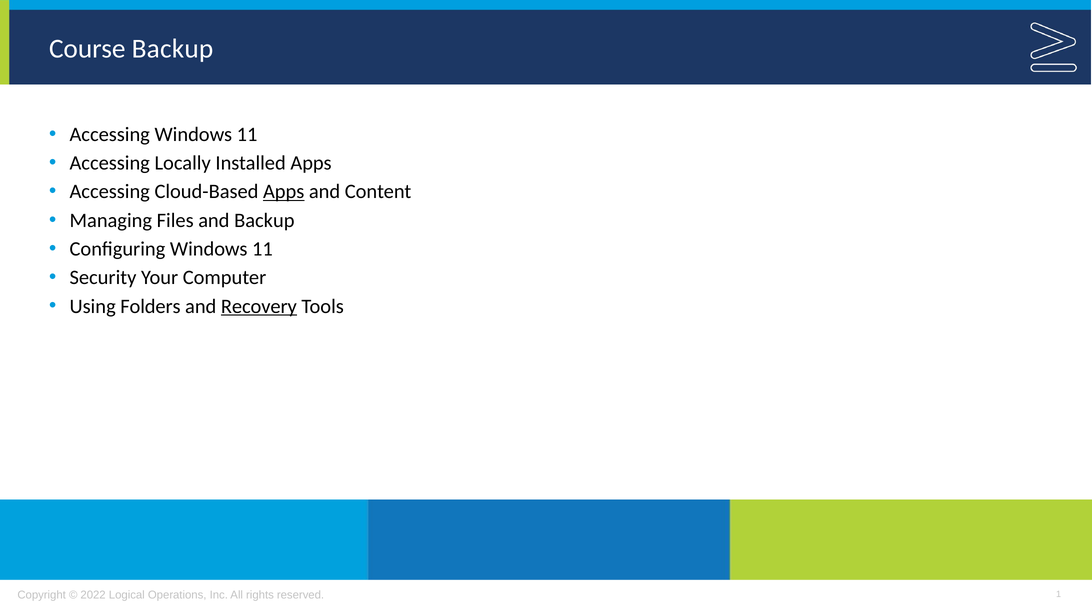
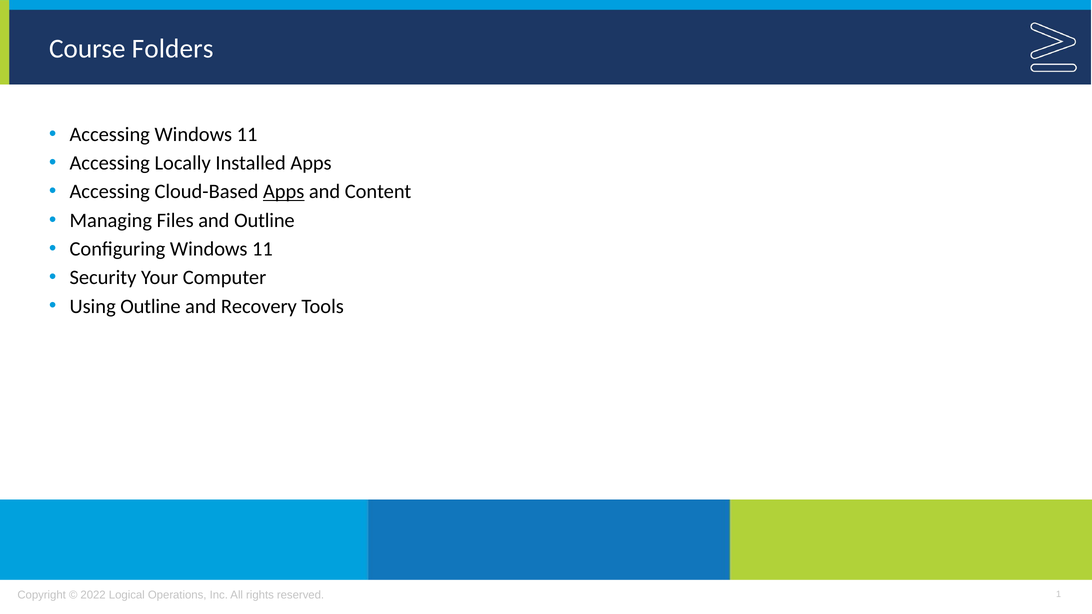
Course Backup: Backup -> Folders
and Backup: Backup -> Outline
Using Folders: Folders -> Outline
Recovery underline: present -> none
